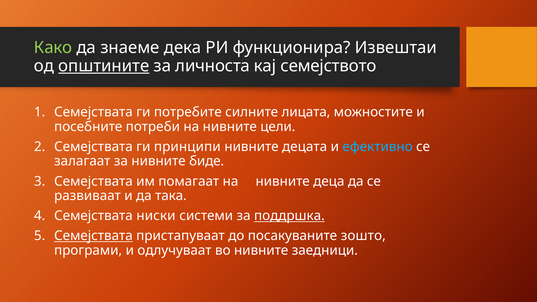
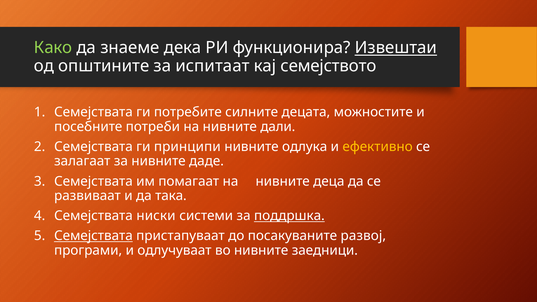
Извештаи underline: none -> present
општините underline: present -> none
личноста: личноста -> испитаат
лицата: лицата -> децата
цели: цели -> дали
децата: децата -> одлука
ефективно colour: light blue -> yellow
биде: биде -> даде
зошто: зошто -> развој
